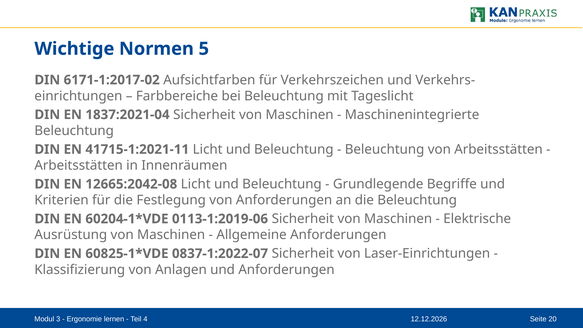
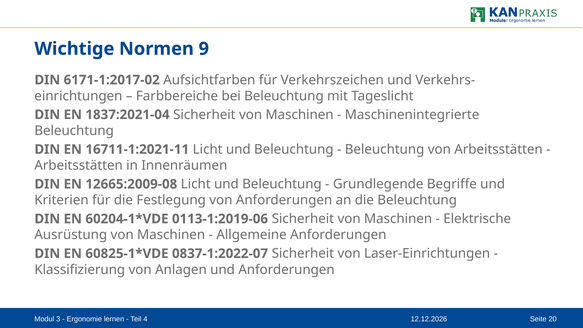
5: 5 -> 9
41715-1:2021-11: 41715-1:2021-11 -> 16711-1:2021-11
12665:2042-08: 12665:2042-08 -> 12665:2009-08
